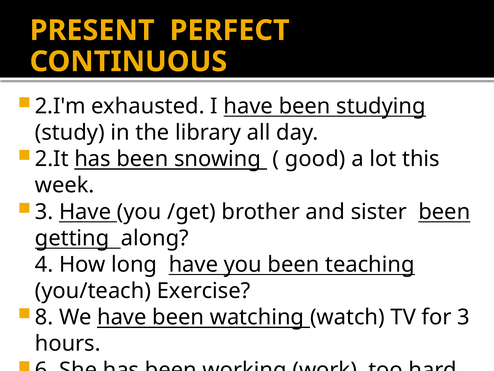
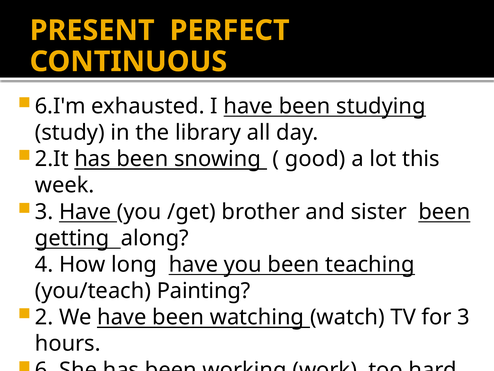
2.I'm: 2.I'm -> 6.I'm
Exercise: Exercise -> Painting
8: 8 -> 2
